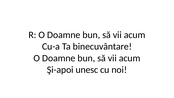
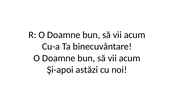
unesc: unesc -> astăzi
